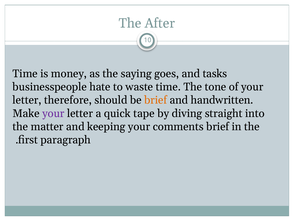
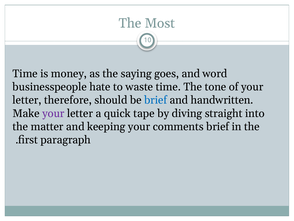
After: After -> Most
tasks: tasks -> word
brief at (156, 100) colour: orange -> blue
